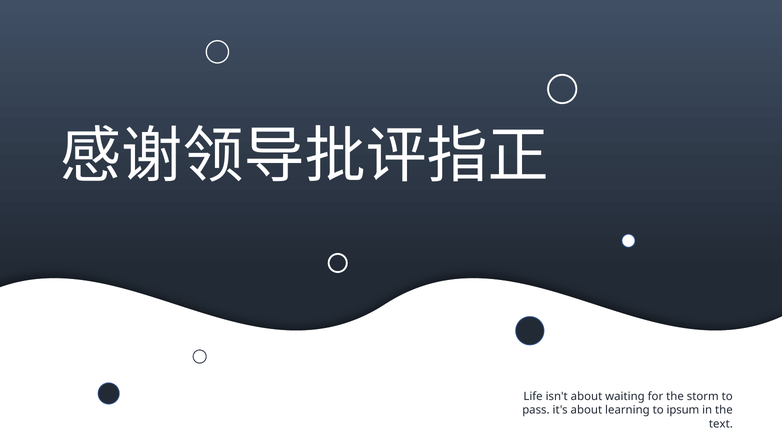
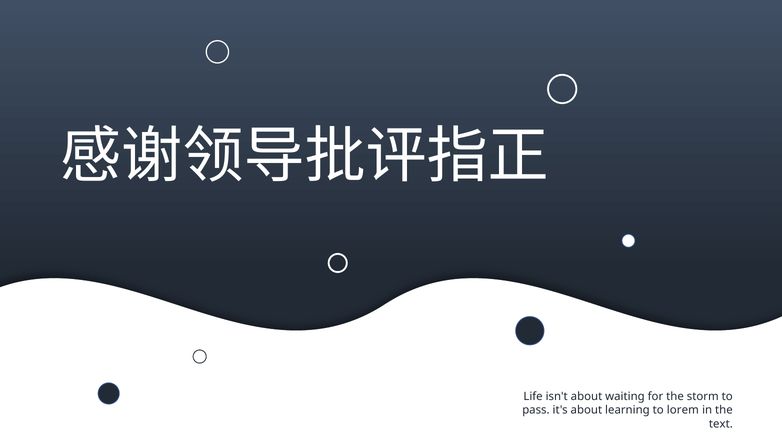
ipsum: ipsum -> lorem
